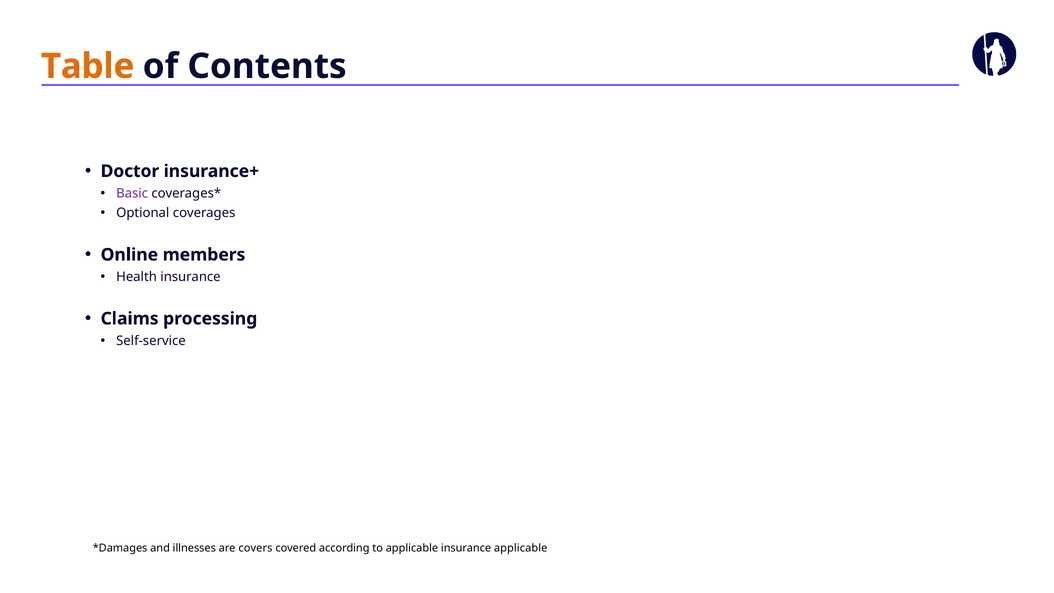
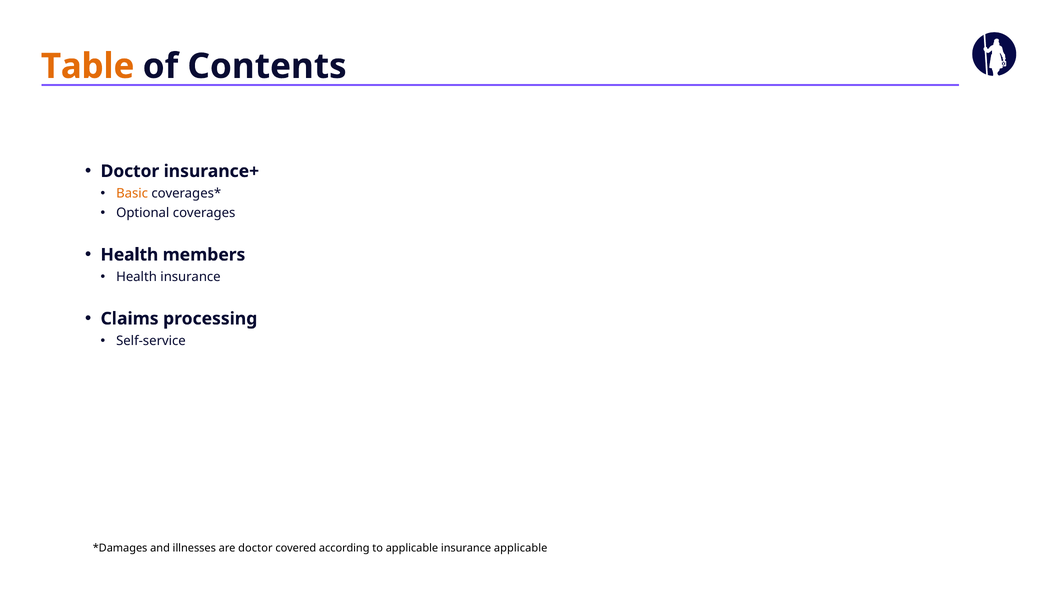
Basic colour: purple -> orange
Online at (129, 255): Online -> Health
are covers: covers -> doctor
